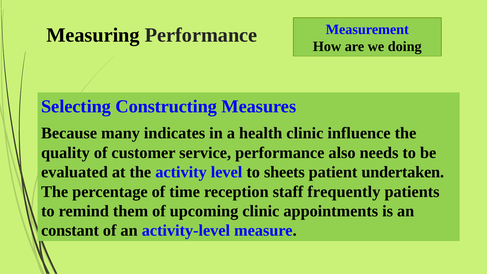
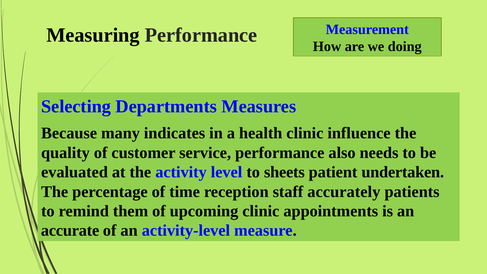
Constructing: Constructing -> Departments
frequently: frequently -> accurately
constant: constant -> accurate
